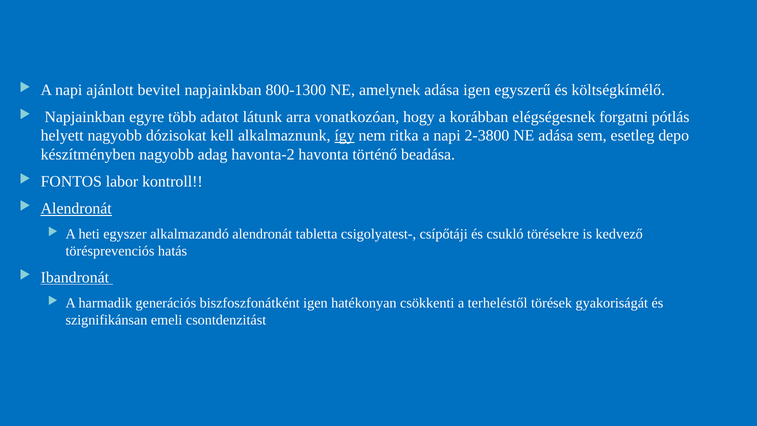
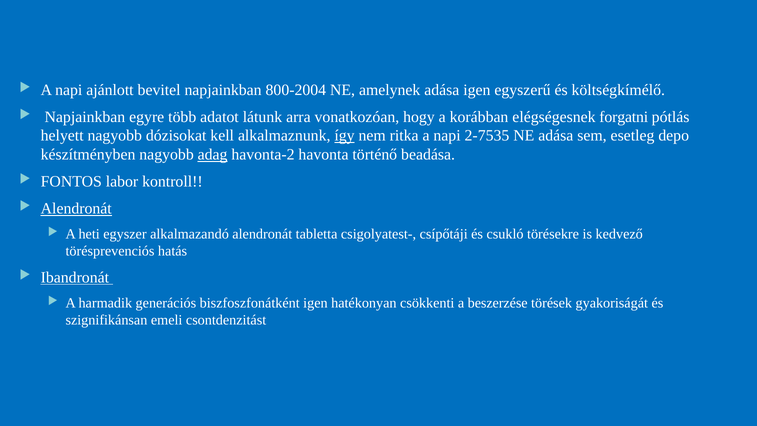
800-1300: 800-1300 -> 800-2004
2-3800: 2-3800 -> 2-7535
adag underline: none -> present
terheléstől: terheléstől -> beszerzése
